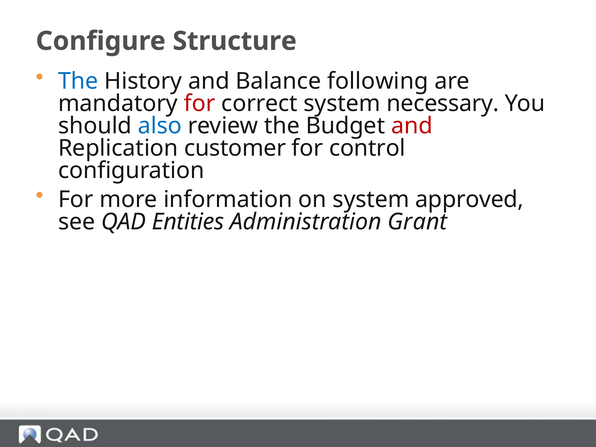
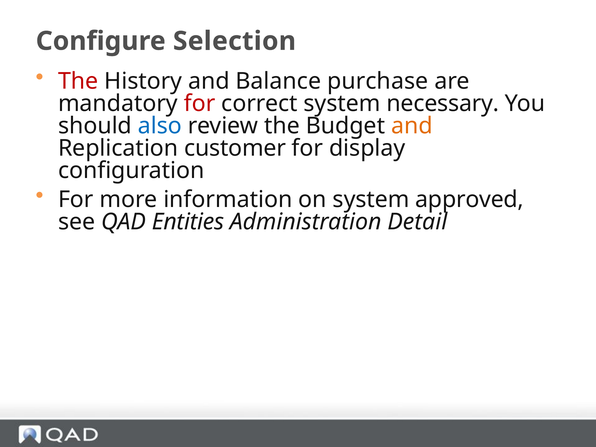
Structure: Structure -> Selection
The at (78, 81) colour: blue -> red
following: following -> purchase
and at (412, 126) colour: red -> orange
control: control -> display
Grant: Grant -> Detail
